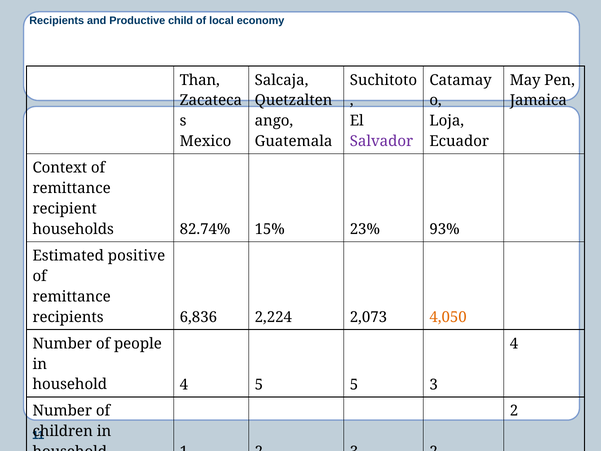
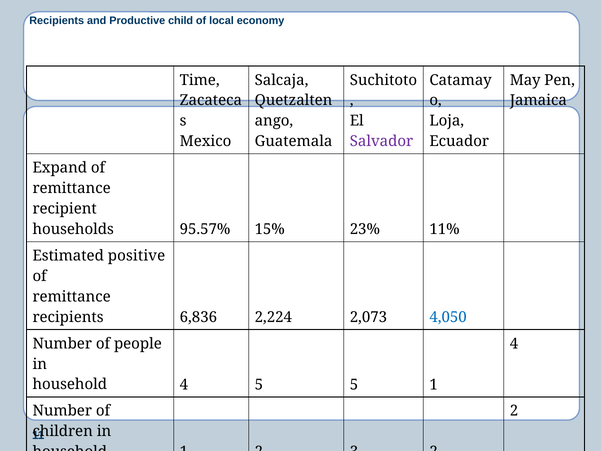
Than: Than -> Time
Context: Context -> Expand
82.74%: 82.74% -> 95.57%
23% 93%: 93% -> 11%
4,050 colour: orange -> blue
5 3: 3 -> 1
